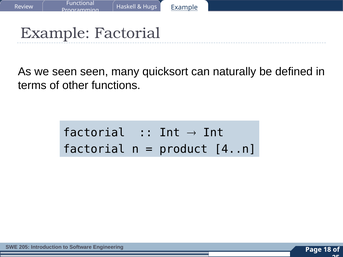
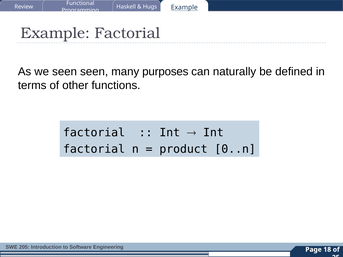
quicksort: quicksort -> purposes
4..n: 4..n -> 0..n
